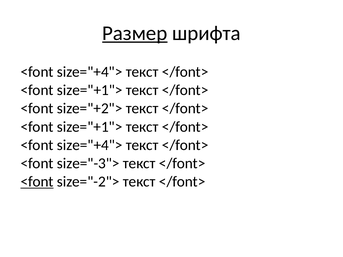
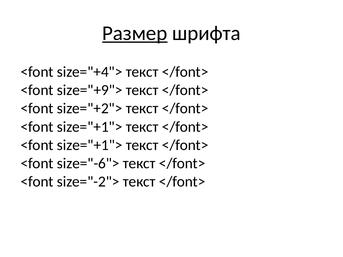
size="+1"> at (90, 90): size="+1"> -> size="+9">
size="+4"> at (90, 145): size="+4"> -> size="+1">
size="-3">: size="-3"> -> size="-6">
<font at (37, 182) underline: present -> none
